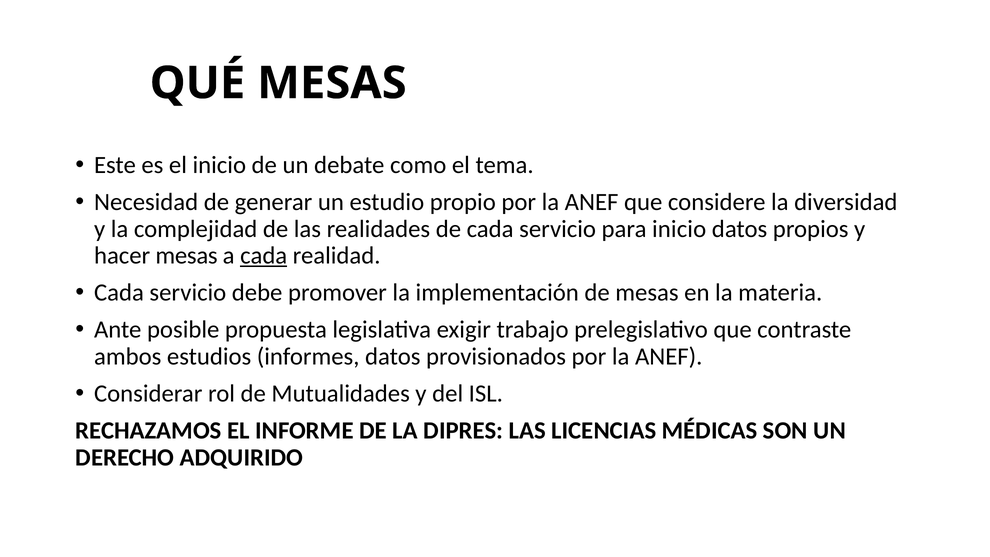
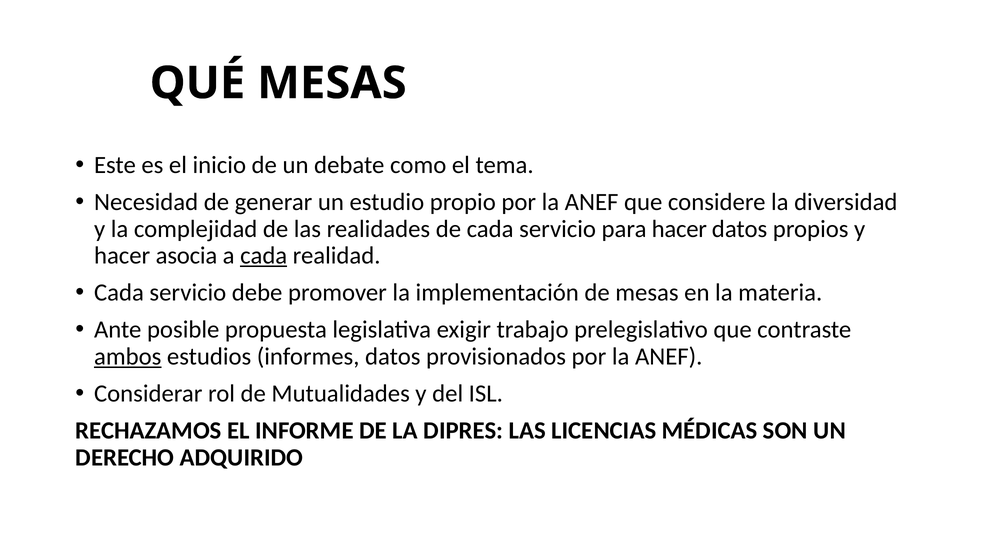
para inicio: inicio -> hacer
hacer mesas: mesas -> asocia
ambos underline: none -> present
